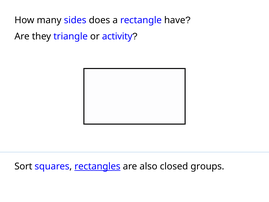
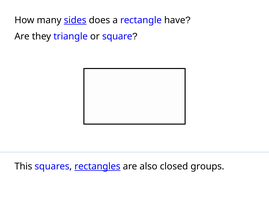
sides underline: none -> present
activity: activity -> square
Sort: Sort -> This
